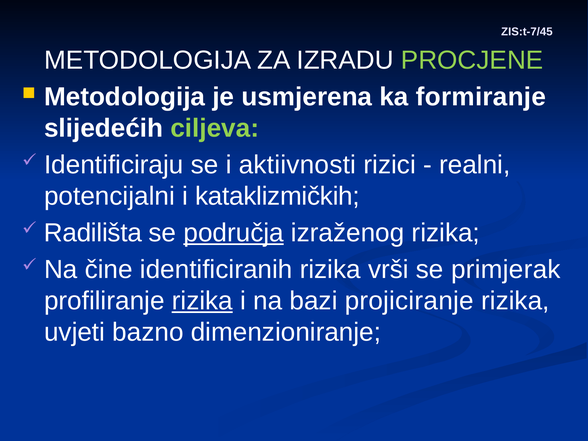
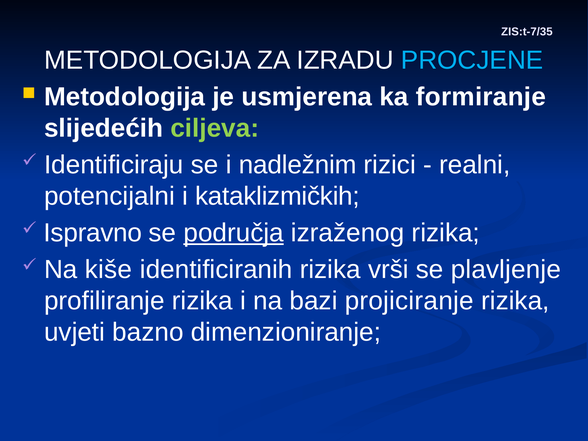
ZIS:t-7/45: ZIS:t-7/45 -> ZIS:t-7/35
PROCJENE colour: light green -> light blue
aktiivnosti: aktiivnosti -> nadležnim
Radilišta: Radilišta -> Ispravno
čine: čine -> kiše
primjerak: primjerak -> plavljenje
rizika at (202, 301) underline: present -> none
